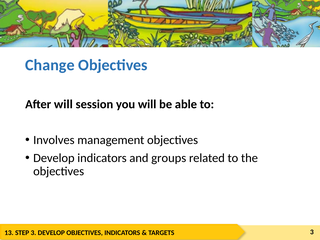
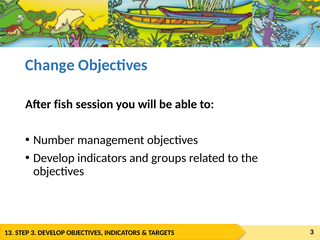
After will: will -> fish
Involves: Involves -> Number
